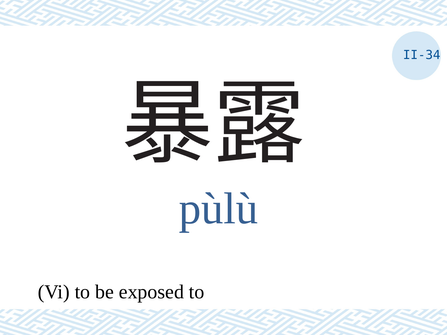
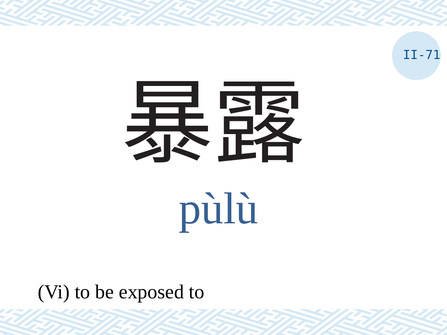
II-34: II-34 -> II-71
